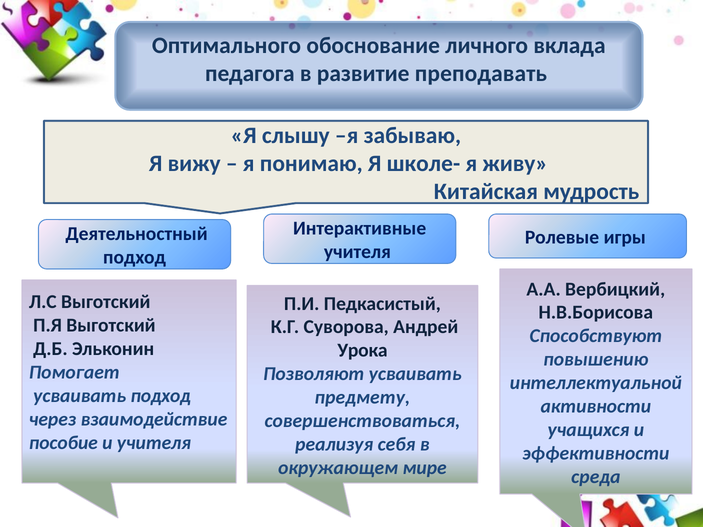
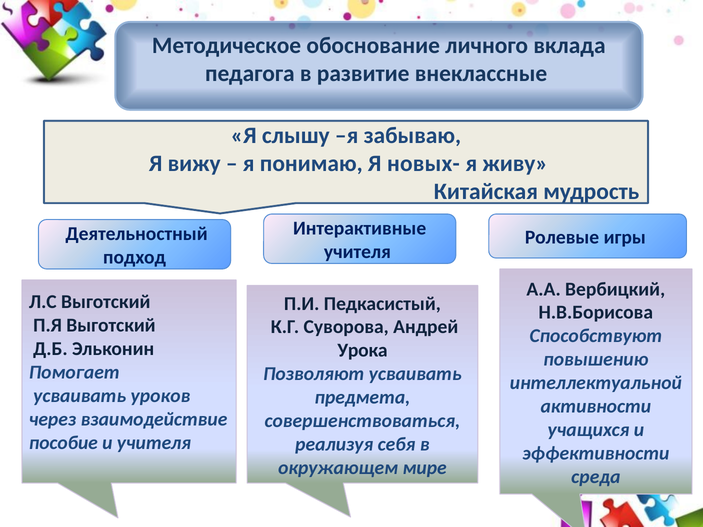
Оптимального: Оптимального -> Методическое
преподавать: преподавать -> внеклассные
школе-: школе- -> новых-
усваивать подход: подход -> уроков
предмету: предмету -> предмета
